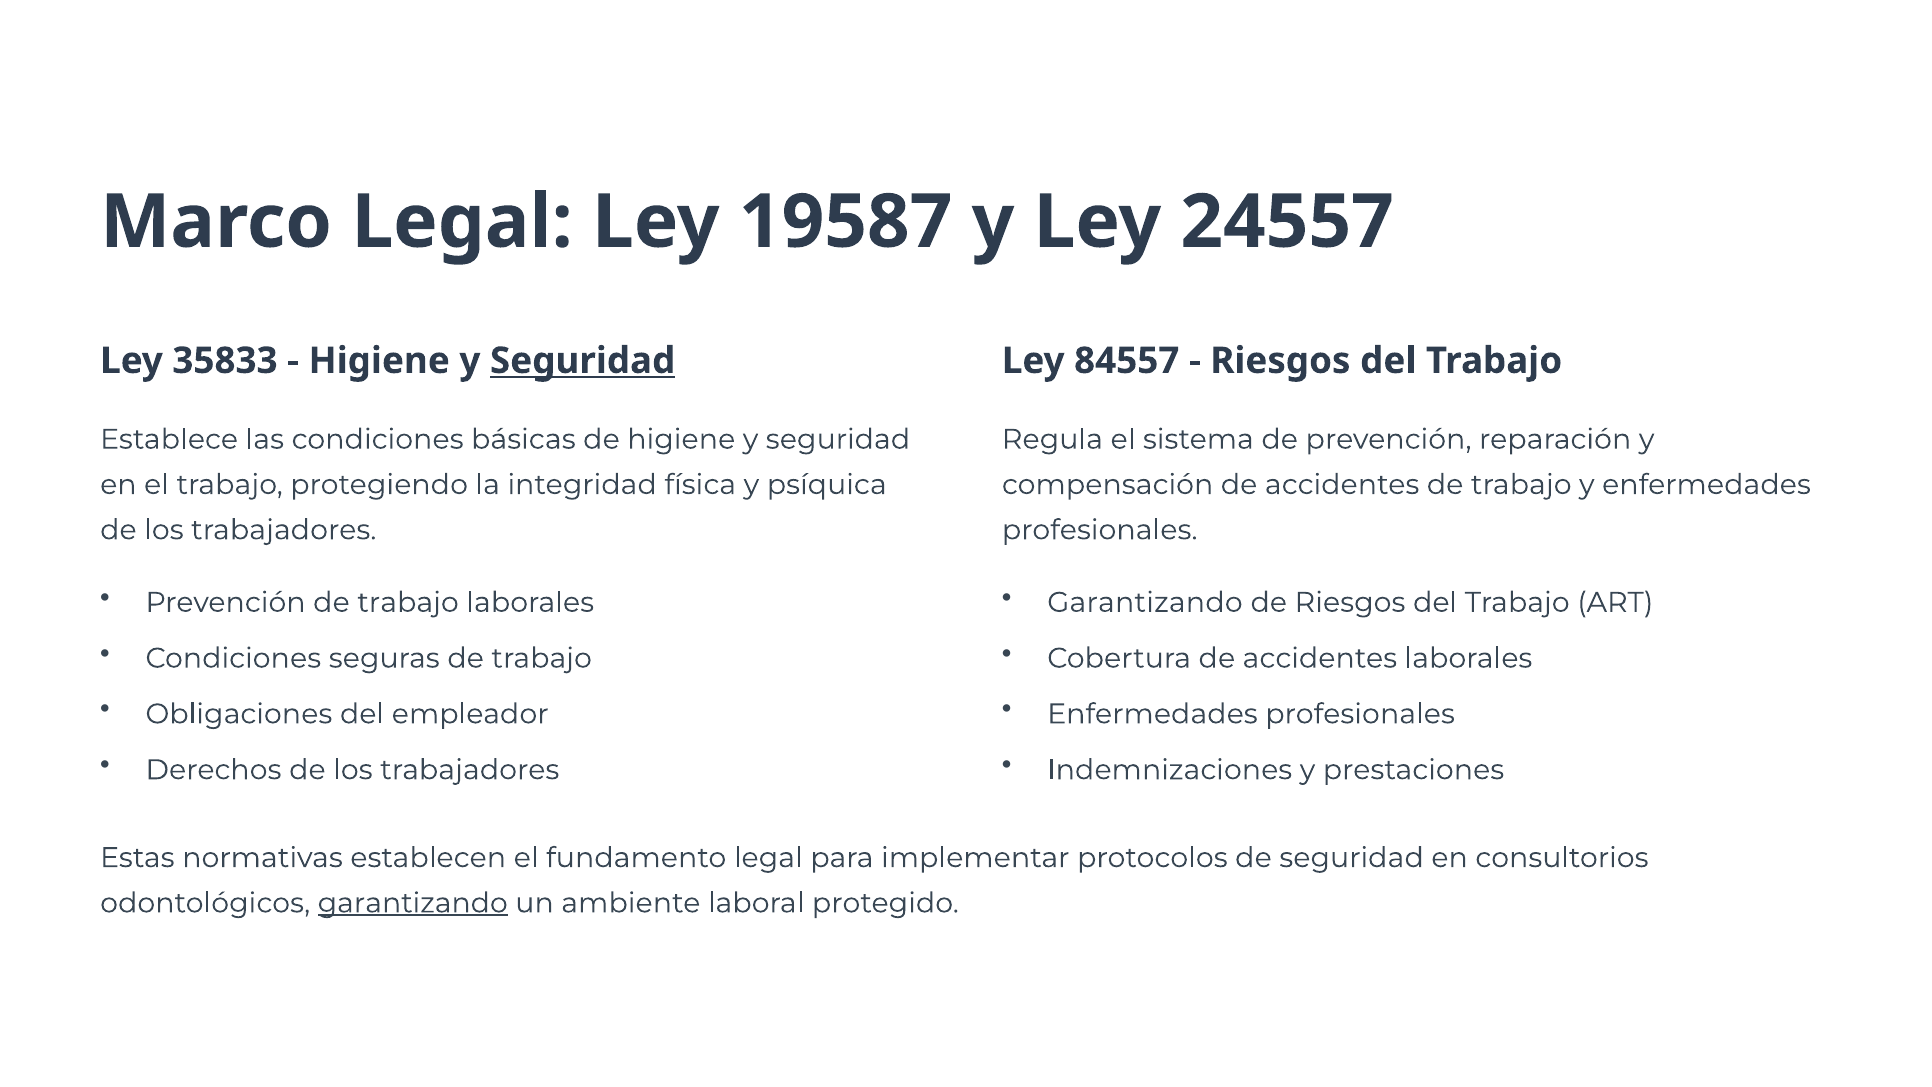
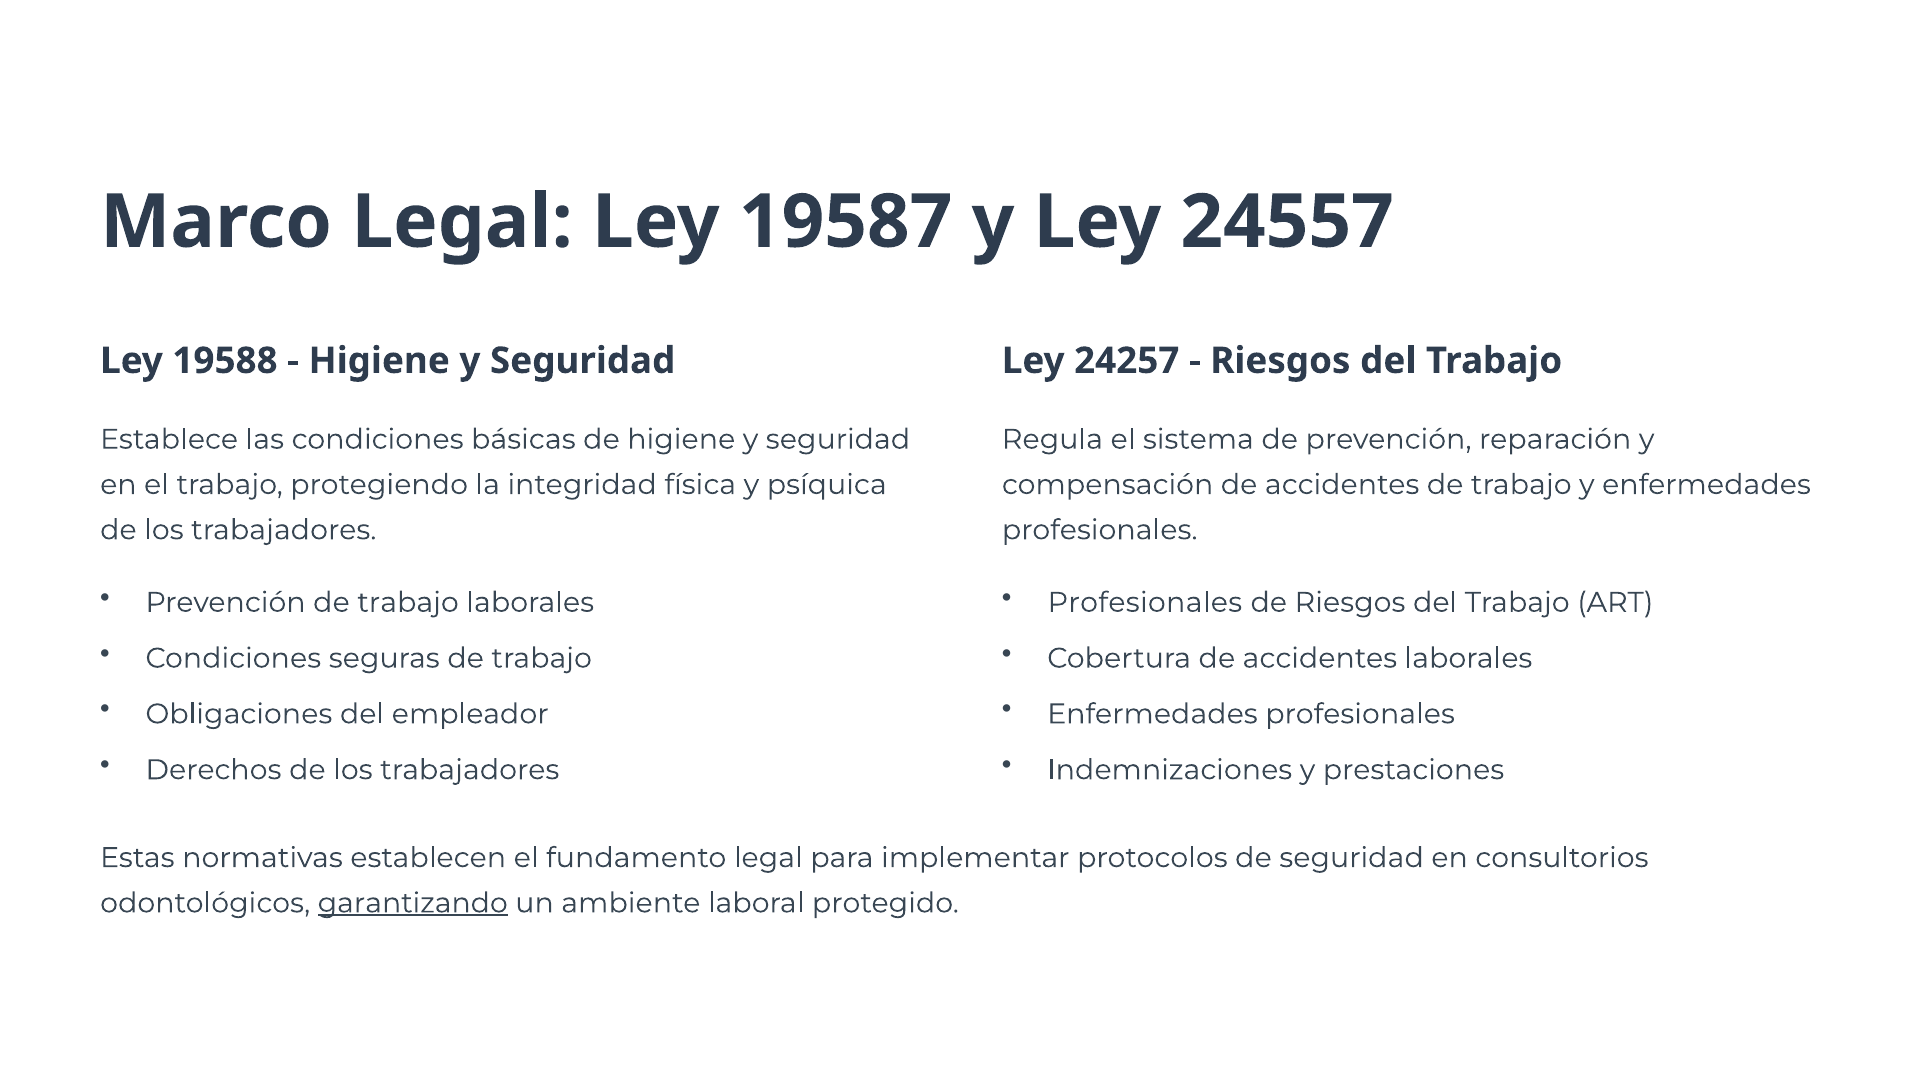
35833: 35833 -> 19588
Seguridad at (583, 361) underline: present -> none
84557: 84557 -> 24257
Garantizando at (1145, 602): Garantizando -> Profesionales
